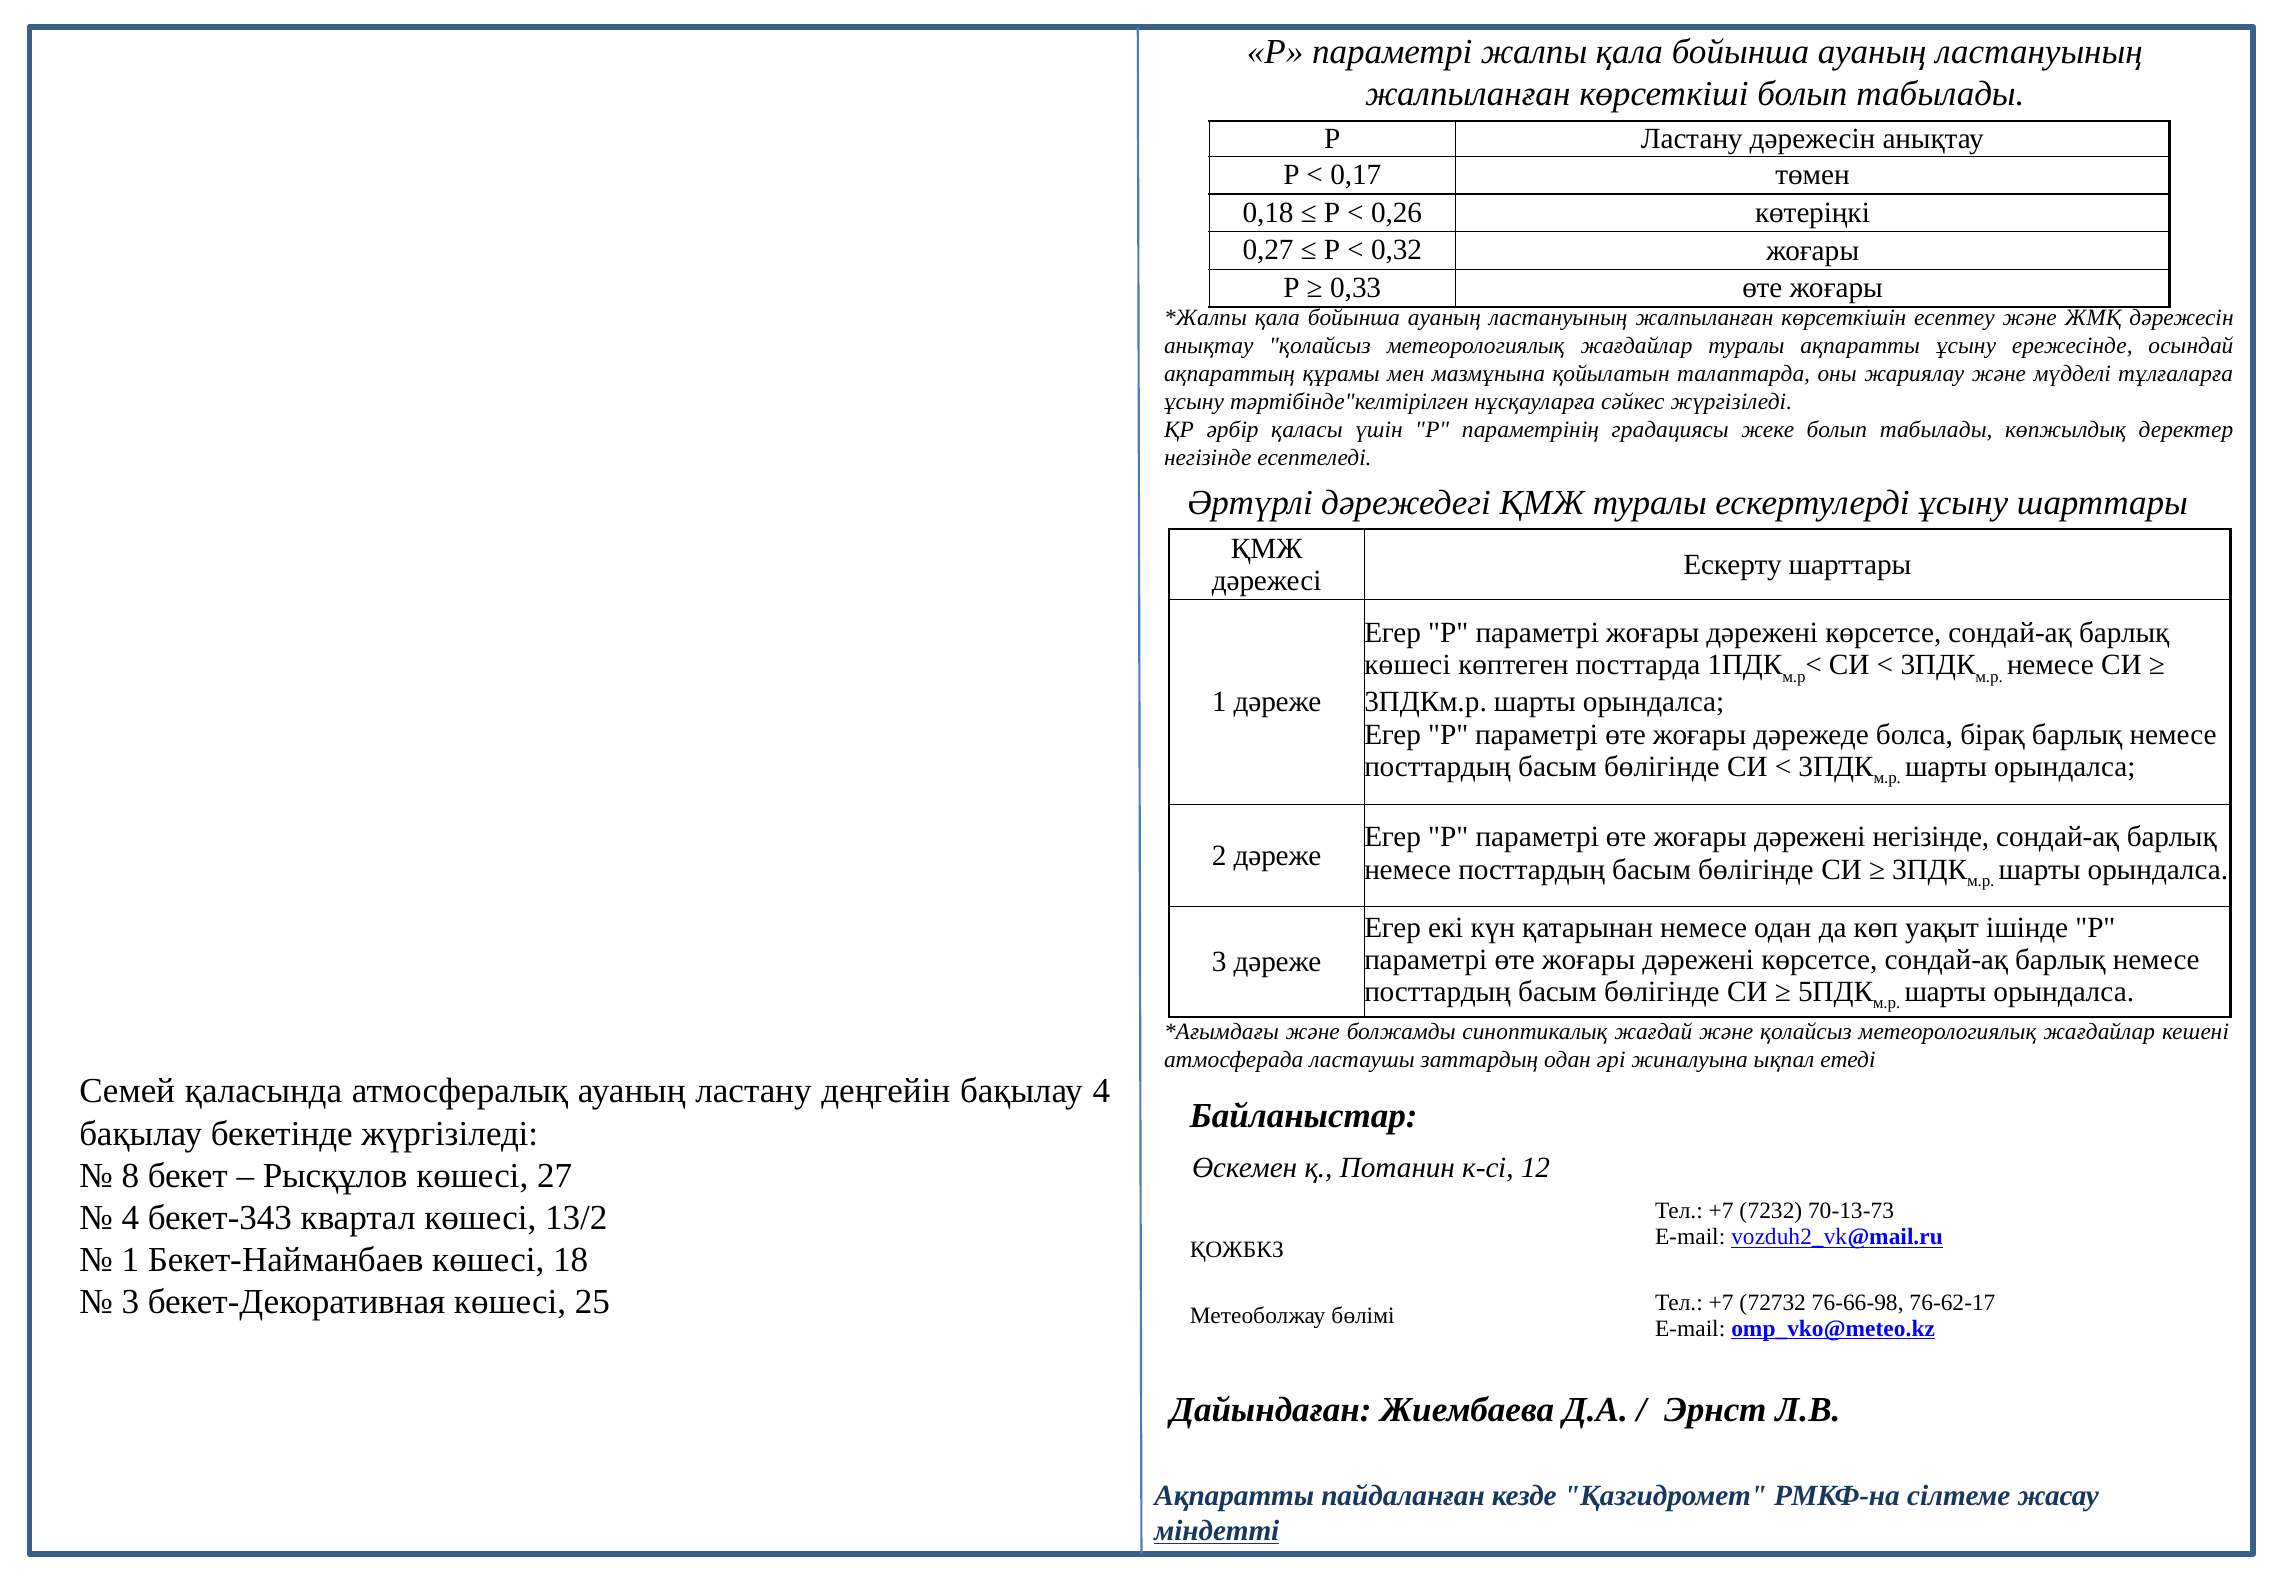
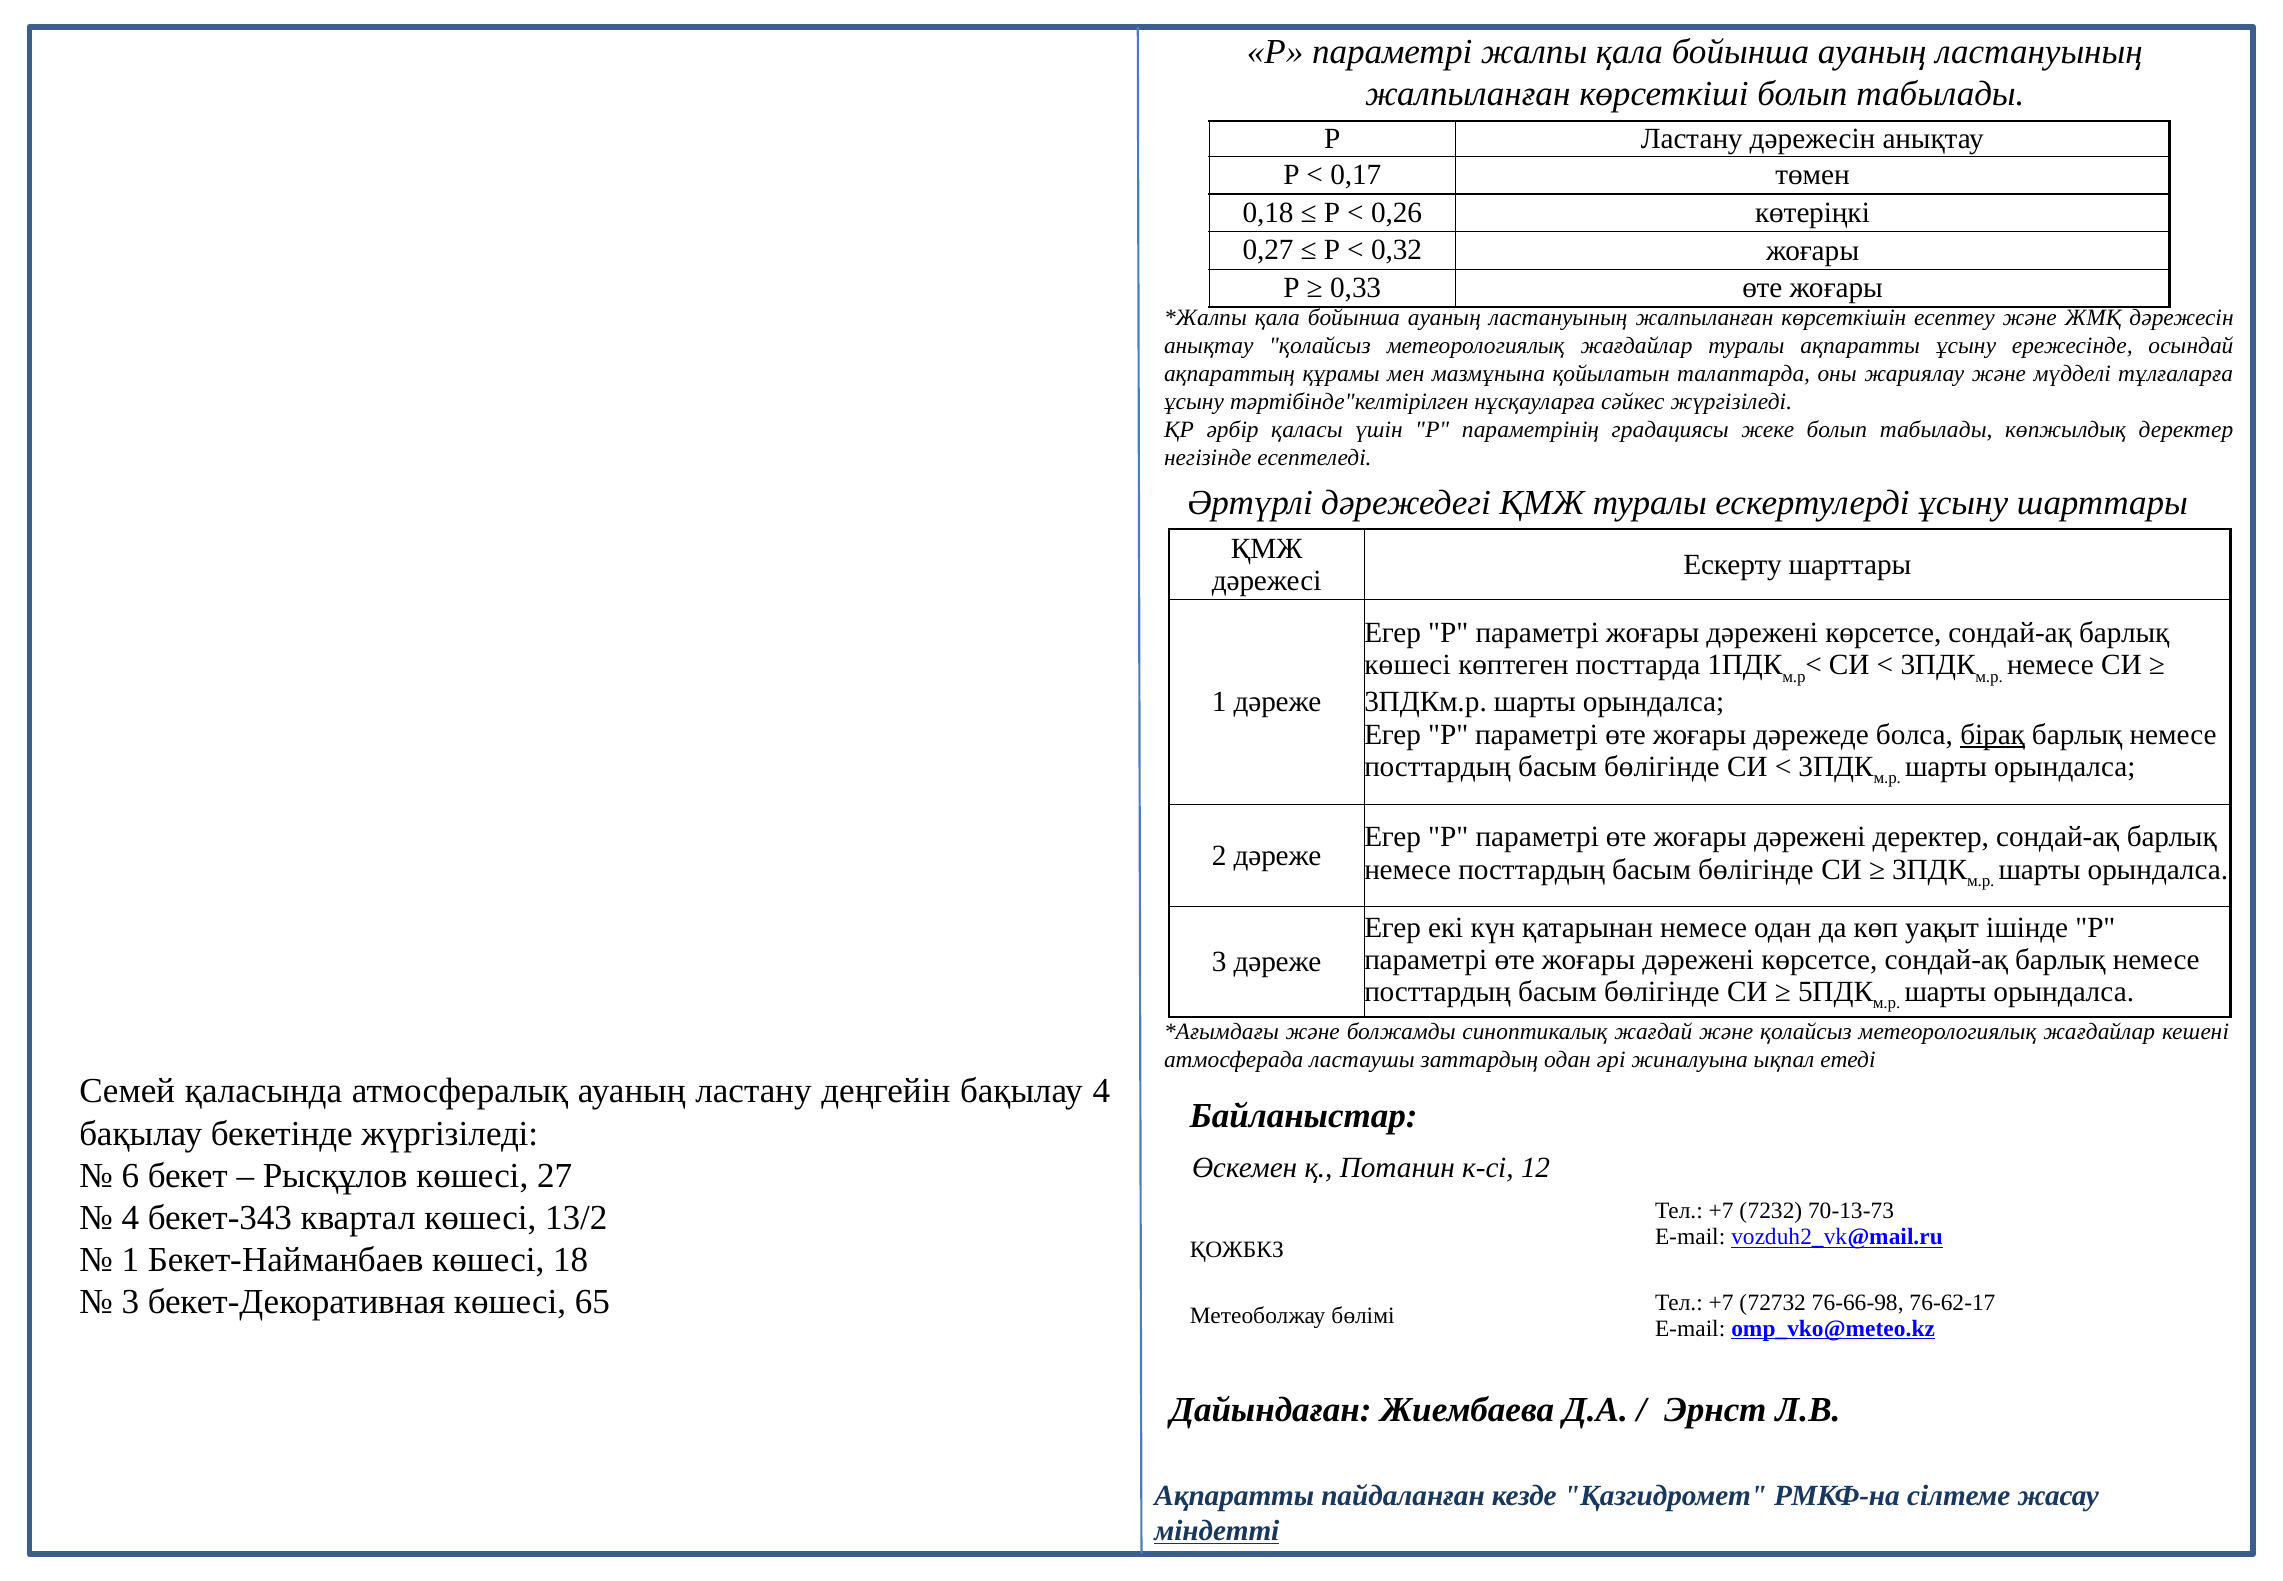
бірақ underline: none -> present
дәрежені негізінде: негізінде -> деректер
8: 8 -> 6
25: 25 -> 65
